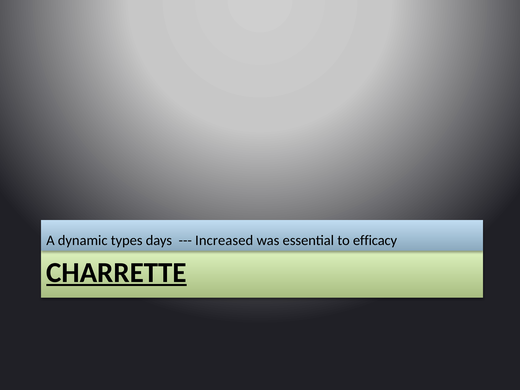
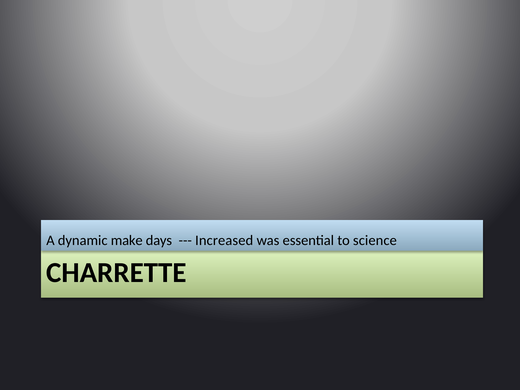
types: types -> make
efficacy: efficacy -> science
CHARRETTE underline: present -> none
